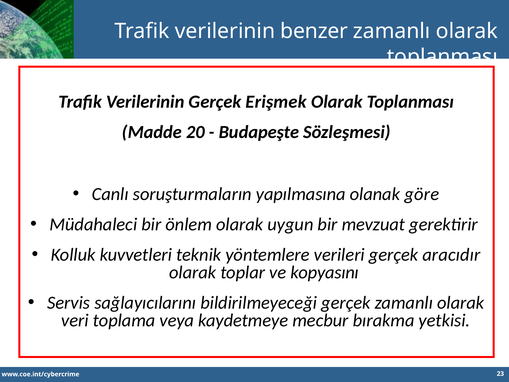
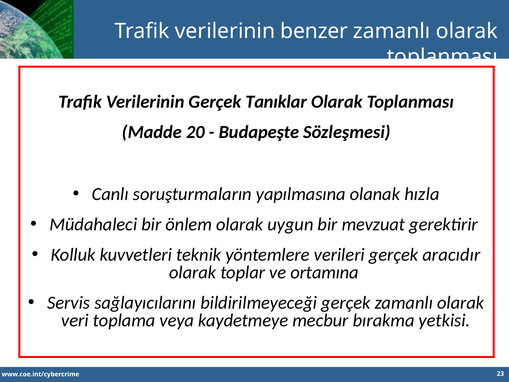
Erişmek: Erişmek -> Tanıklar
göre: göre -> hızla
kopyasını: kopyasını -> ortamına
